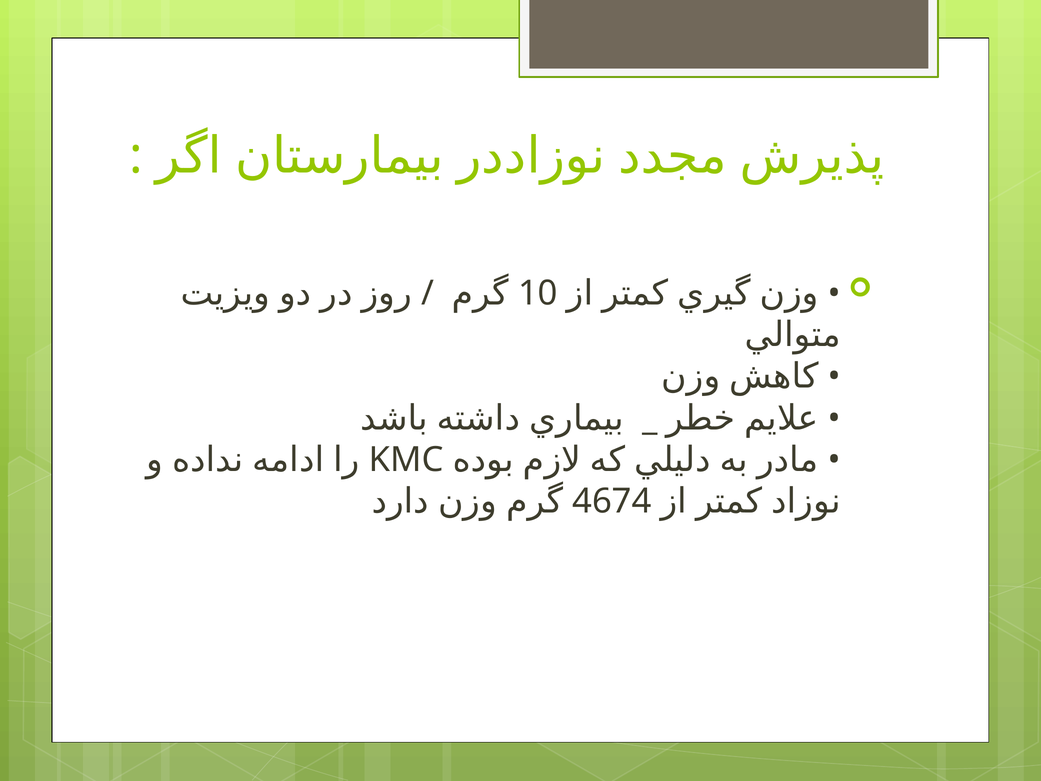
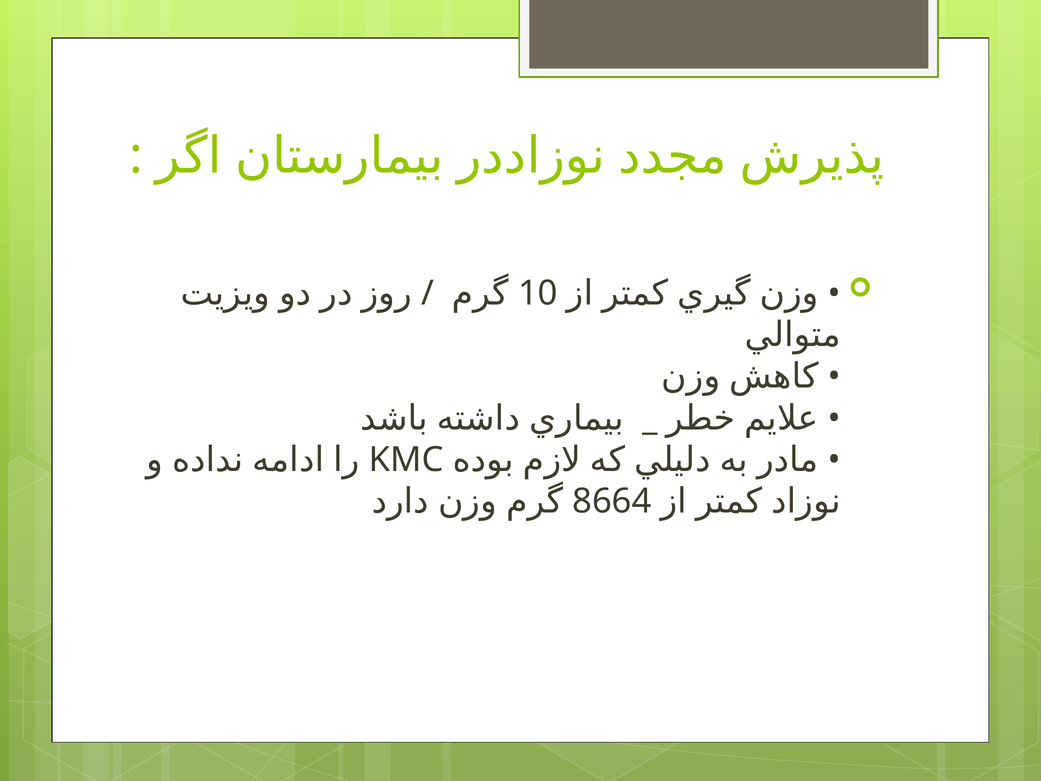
4674: 4674 -> 8664
